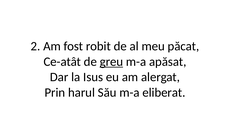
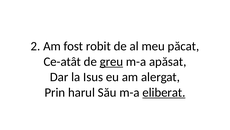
eliberat underline: none -> present
